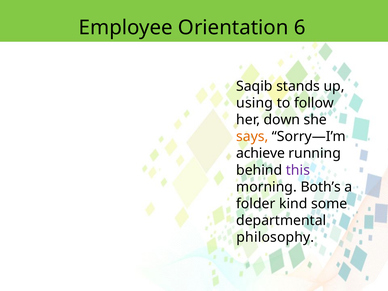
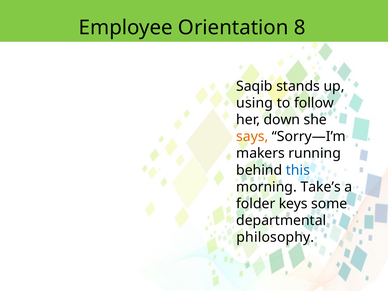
6: 6 -> 8
achieve: achieve -> makers
this colour: purple -> blue
Both’s: Both’s -> Take’s
kind: kind -> keys
